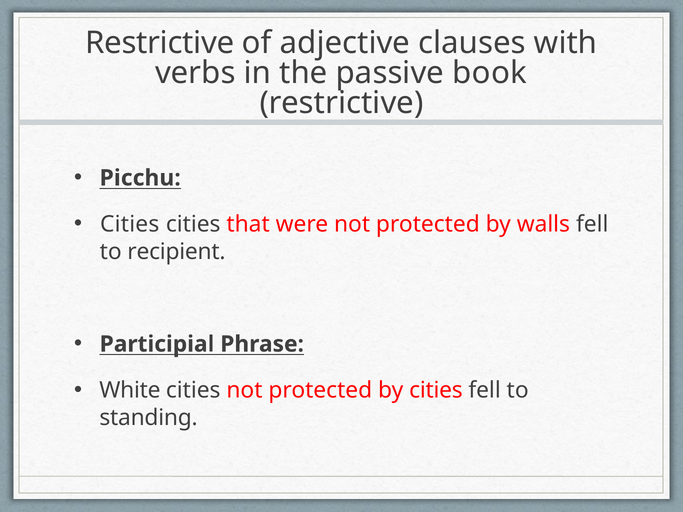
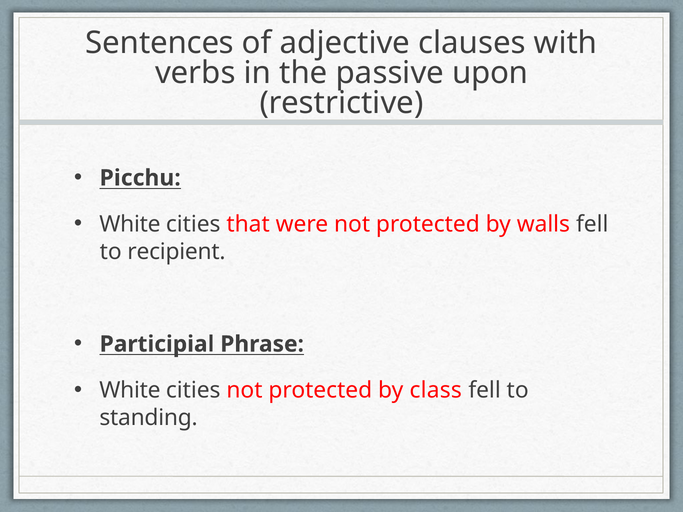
Restrictive at (160, 43): Restrictive -> Sentences
book: book -> upon
Cities at (130, 224): Cities -> White
by cities: cities -> class
